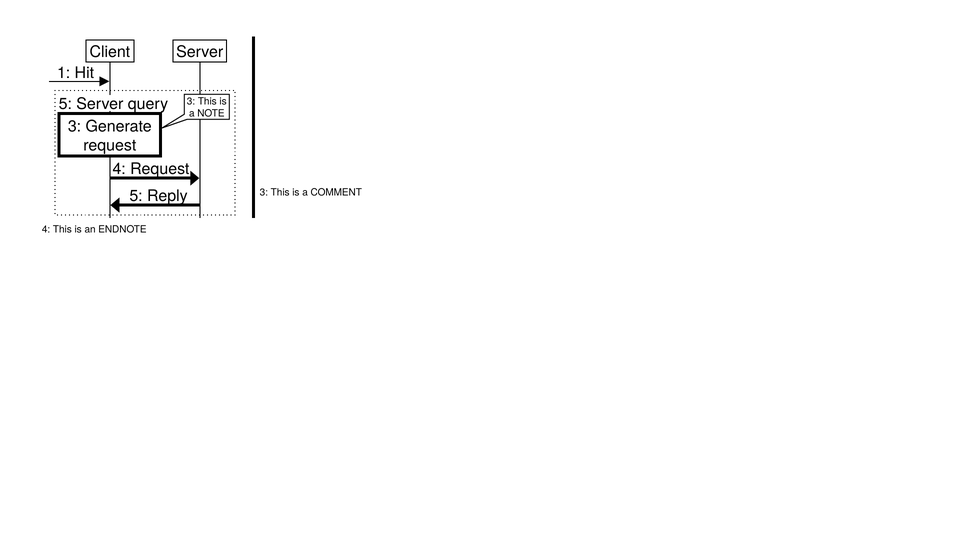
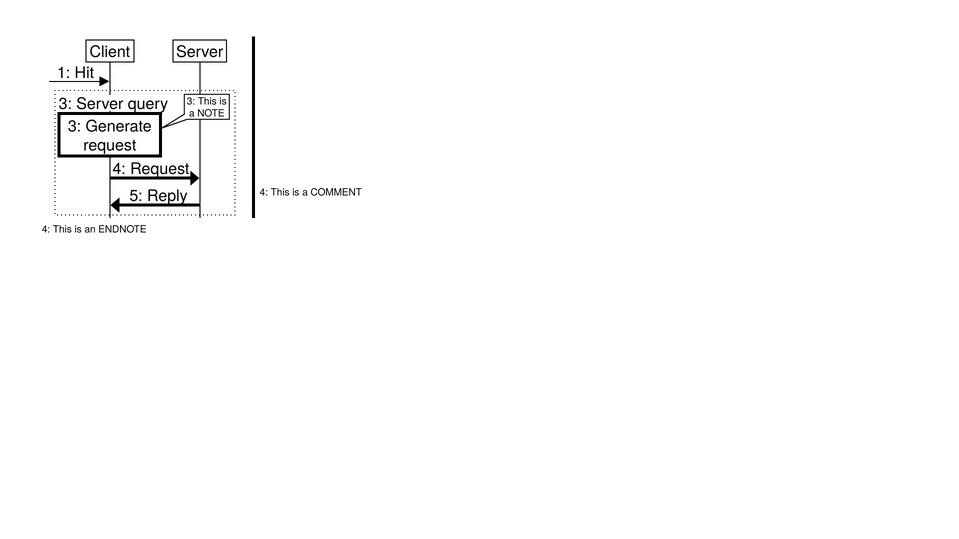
5 at (65, 104): 5 -> 3
3 at (264, 192): 3 -> 4
